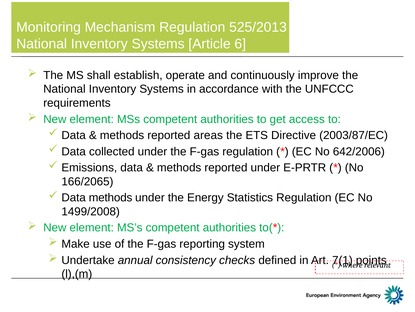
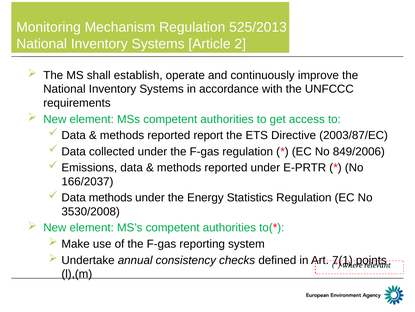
6: 6 -> 2
areas: areas -> report
642/2006: 642/2006 -> 849/2006
166/2065: 166/2065 -> 166/2037
1499/2008: 1499/2008 -> 3530/2008
